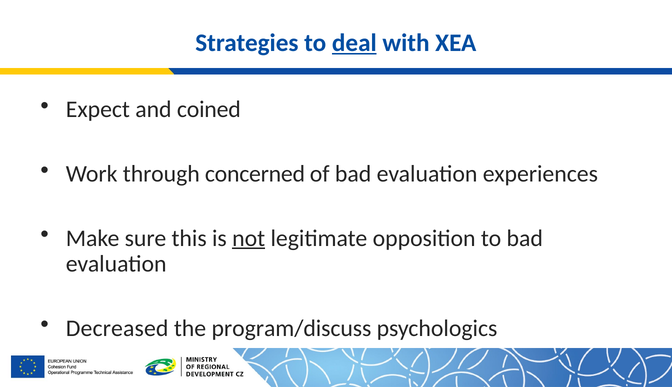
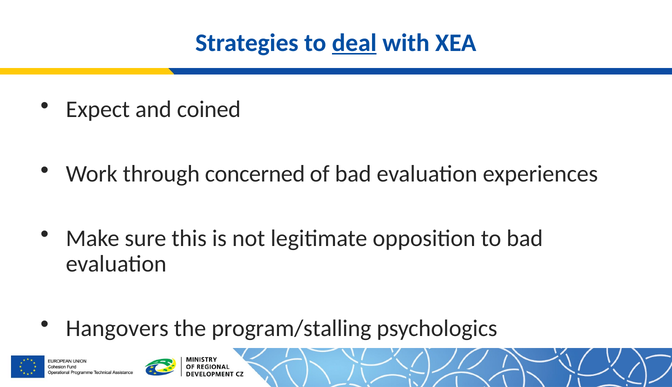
not underline: present -> none
Decreased: Decreased -> Hangovers
program/discuss: program/discuss -> program/stalling
